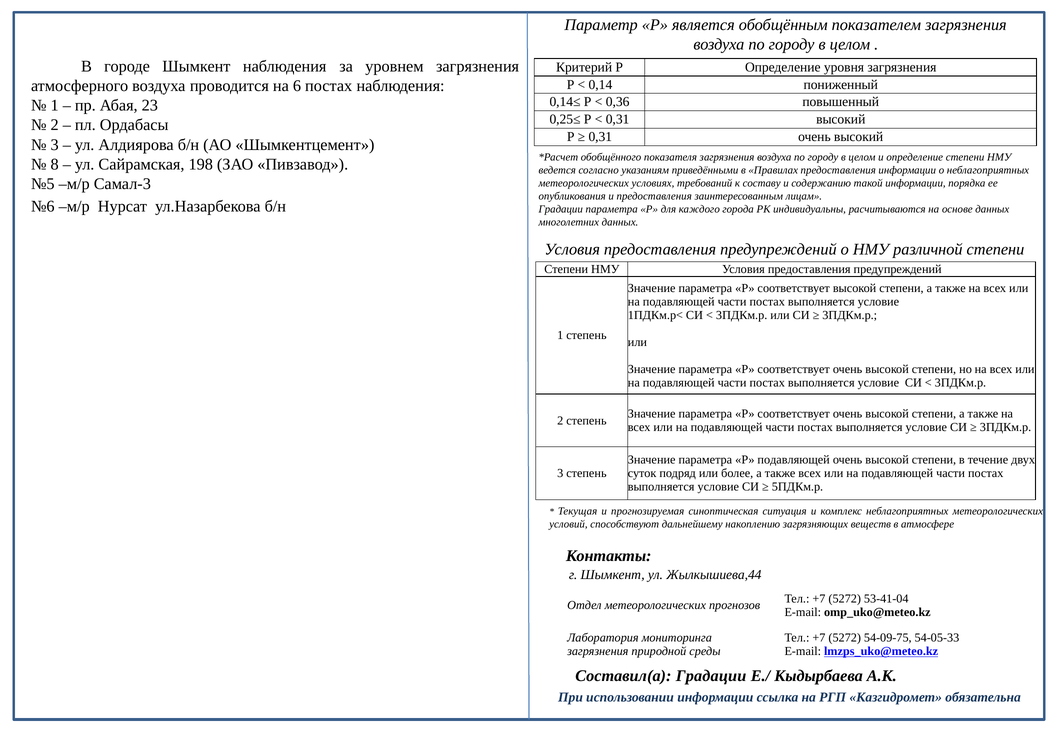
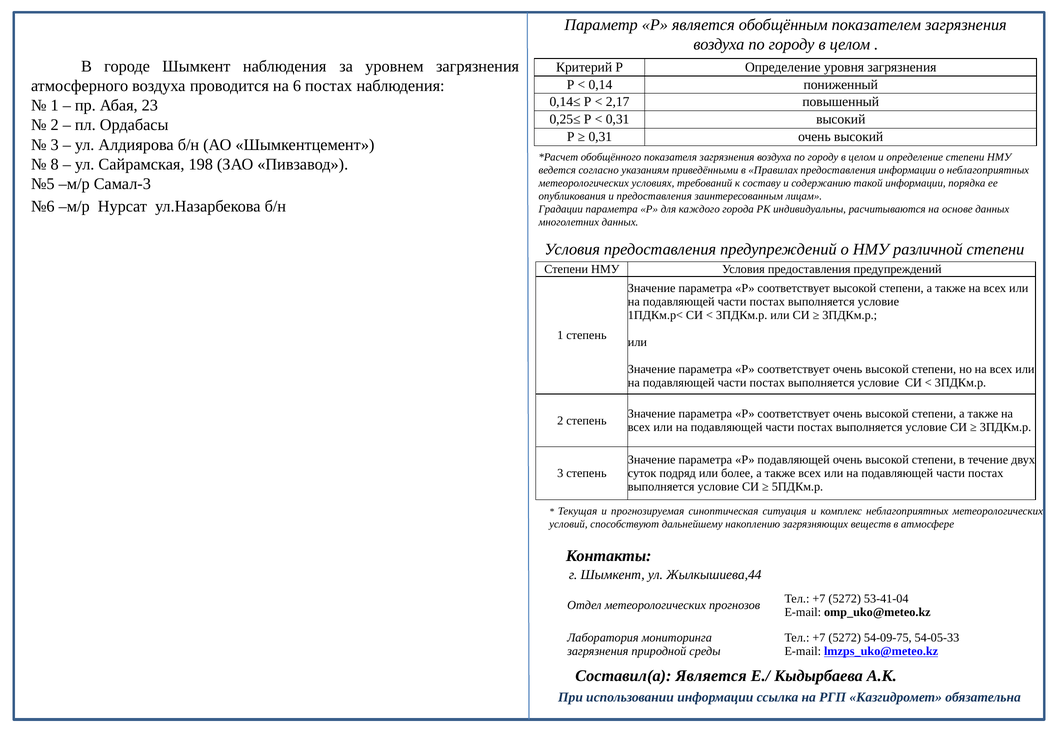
0,36: 0,36 -> 2,17
Составил(а Градации: Градации -> Является
